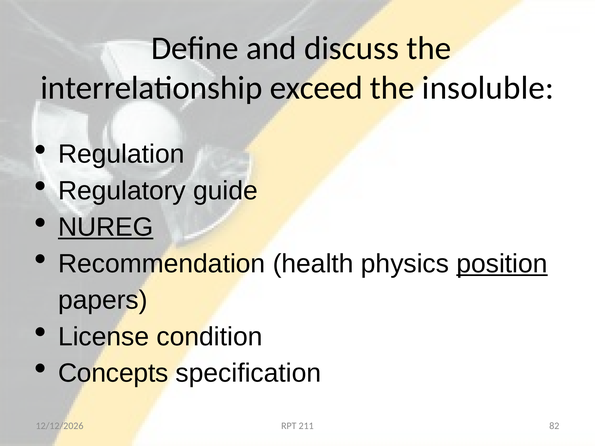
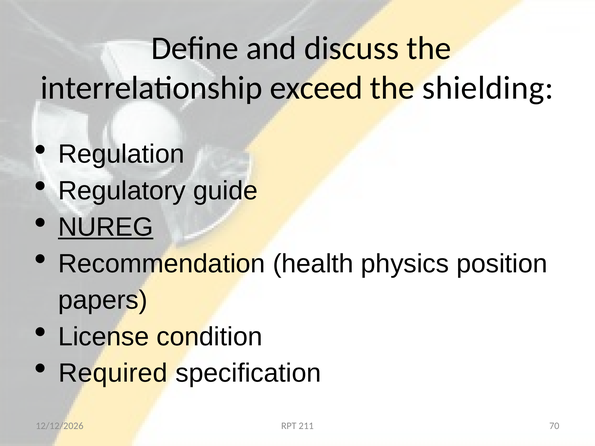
insoluble: insoluble -> shielding
position underline: present -> none
Concepts: Concepts -> Required
82: 82 -> 70
